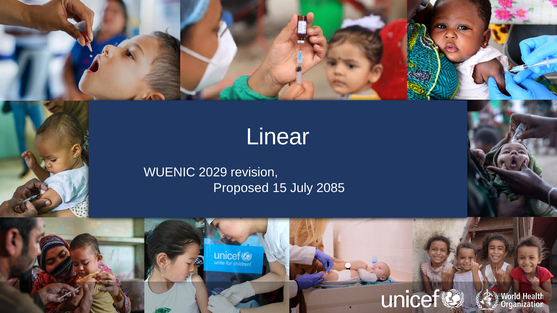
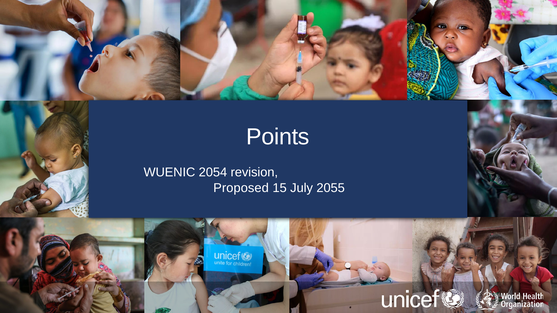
Linear: Linear -> Points
2029: 2029 -> 2054
2085: 2085 -> 2055
